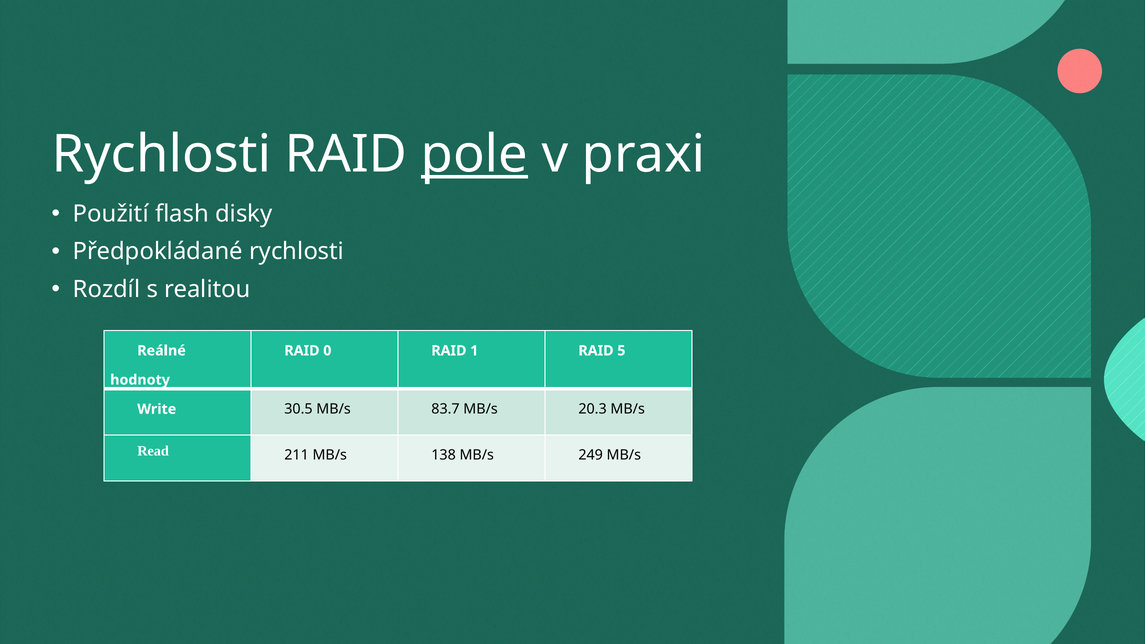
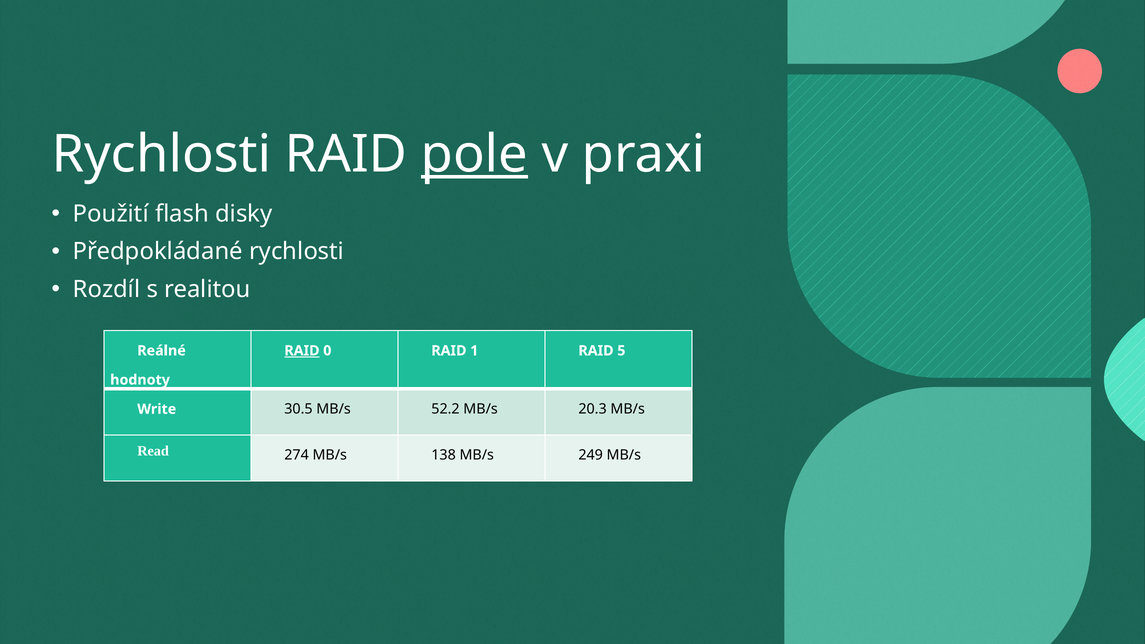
RAID at (302, 351) underline: none -> present
83.7: 83.7 -> 52.2
211: 211 -> 274
